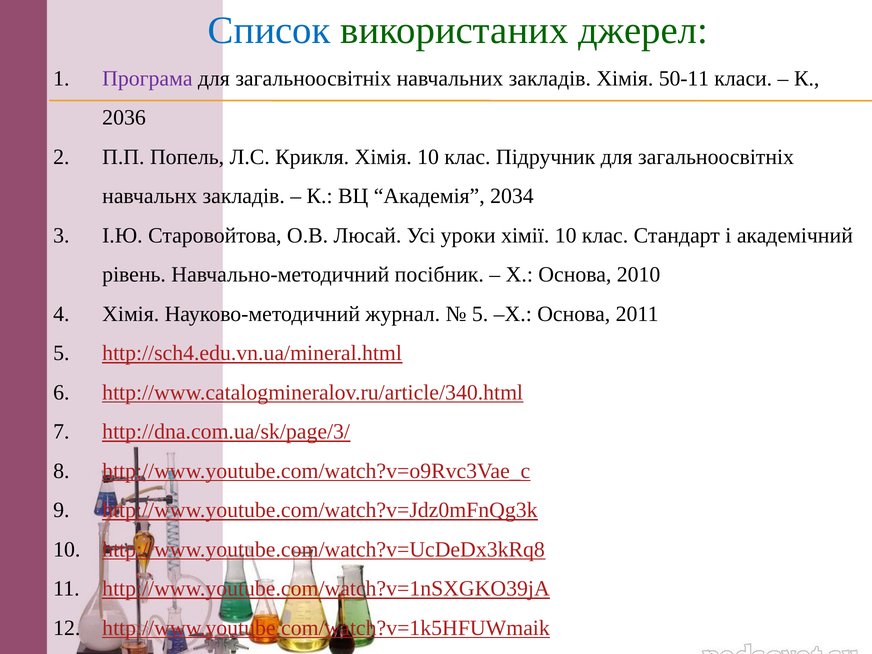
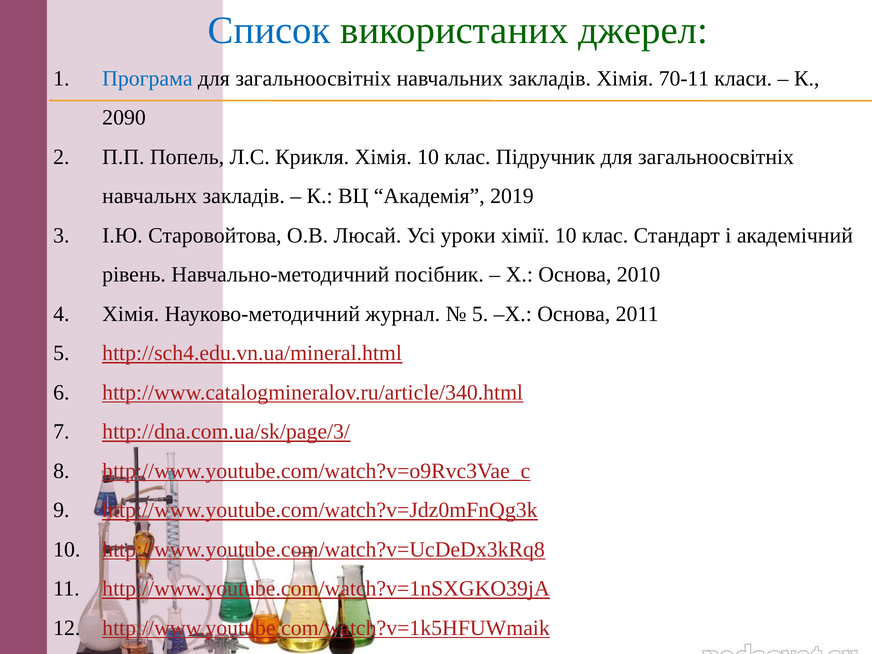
Програма colour: purple -> blue
50-11: 50-11 -> 70-11
2036: 2036 -> 2090
2034: 2034 -> 2019
